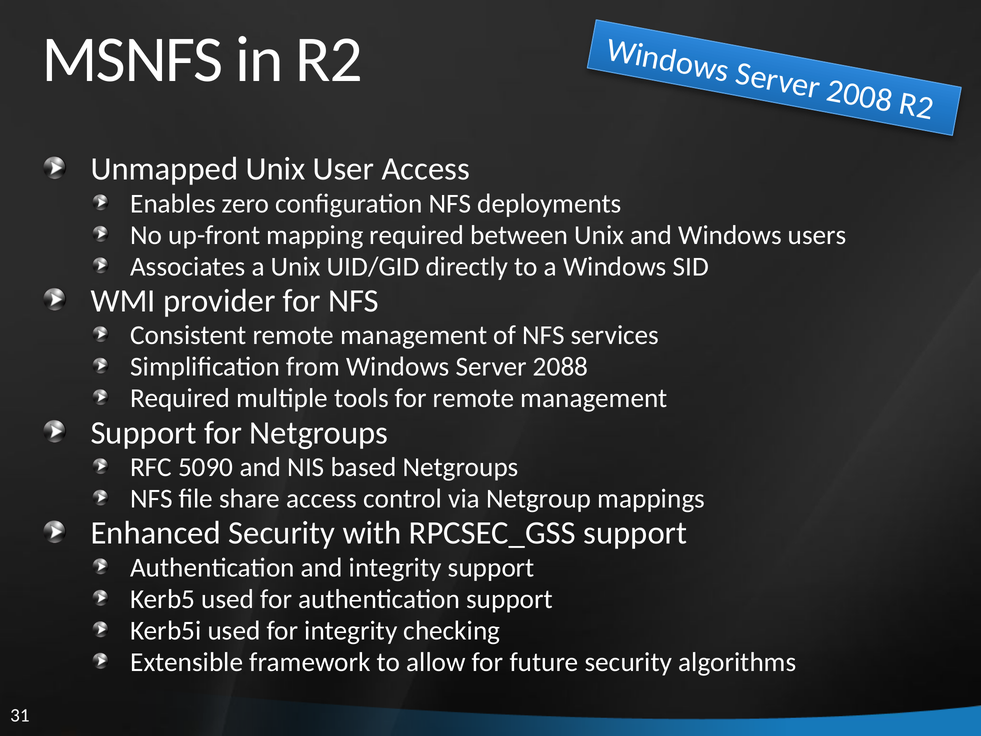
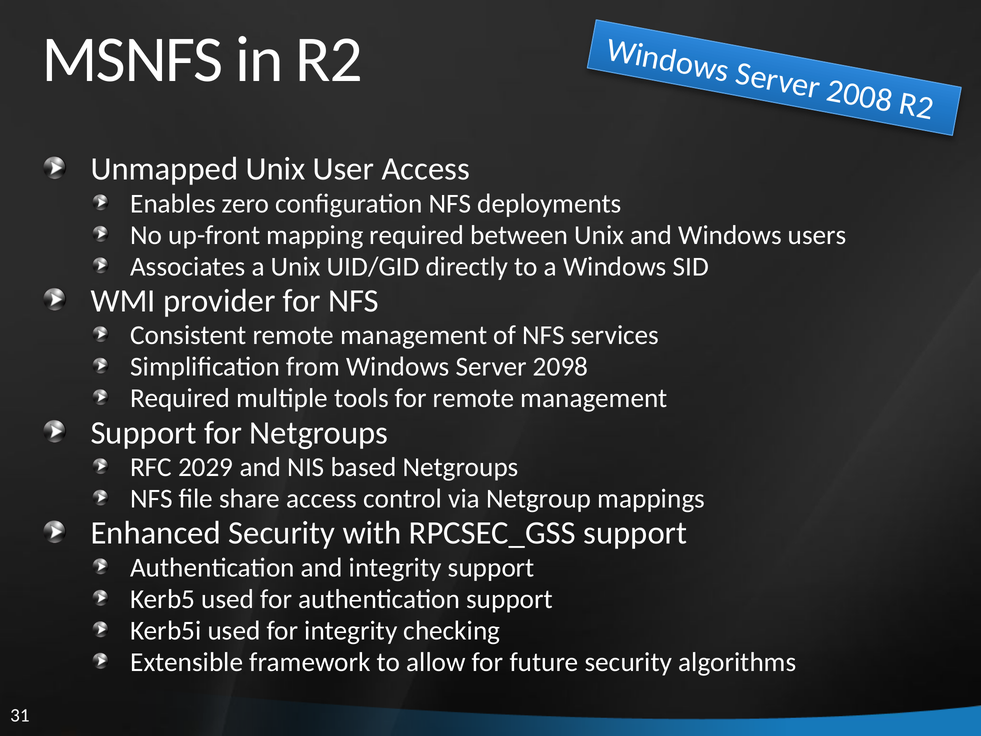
2088: 2088 -> 2098
5090: 5090 -> 2029
